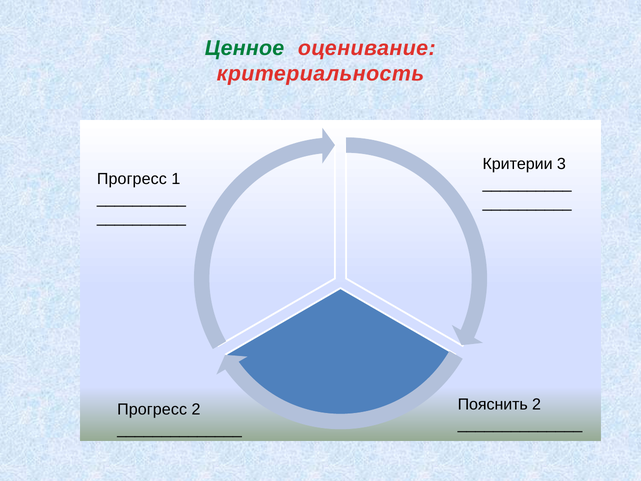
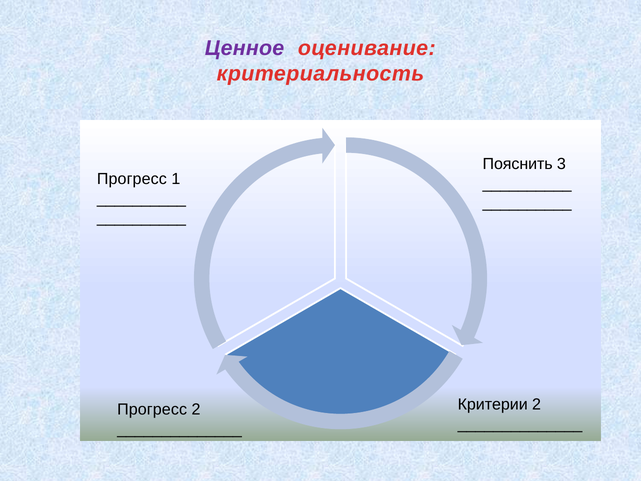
Ценное colour: green -> purple
Критерии: Критерии -> Пояснить
Пояснить: Пояснить -> Критерии
